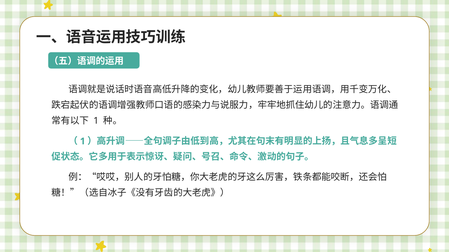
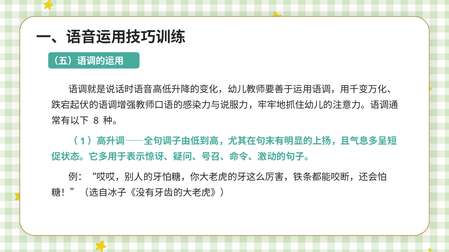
1 at (96, 121): 1 -> 8
